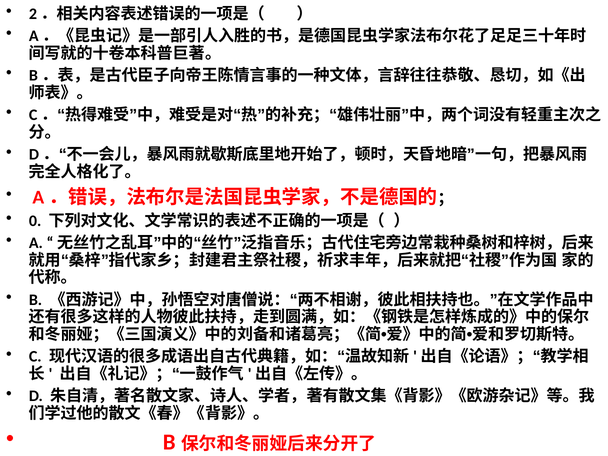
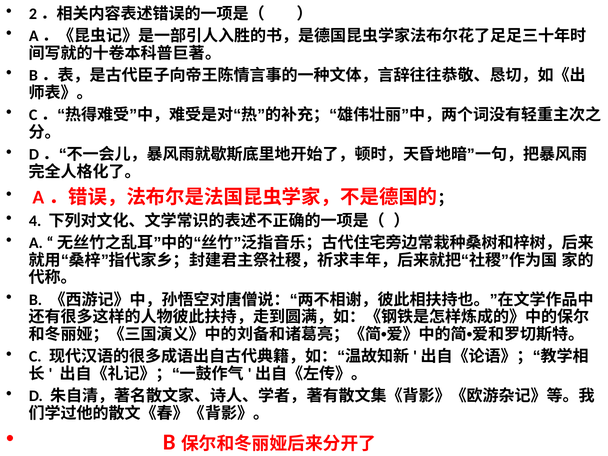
0: 0 -> 4
